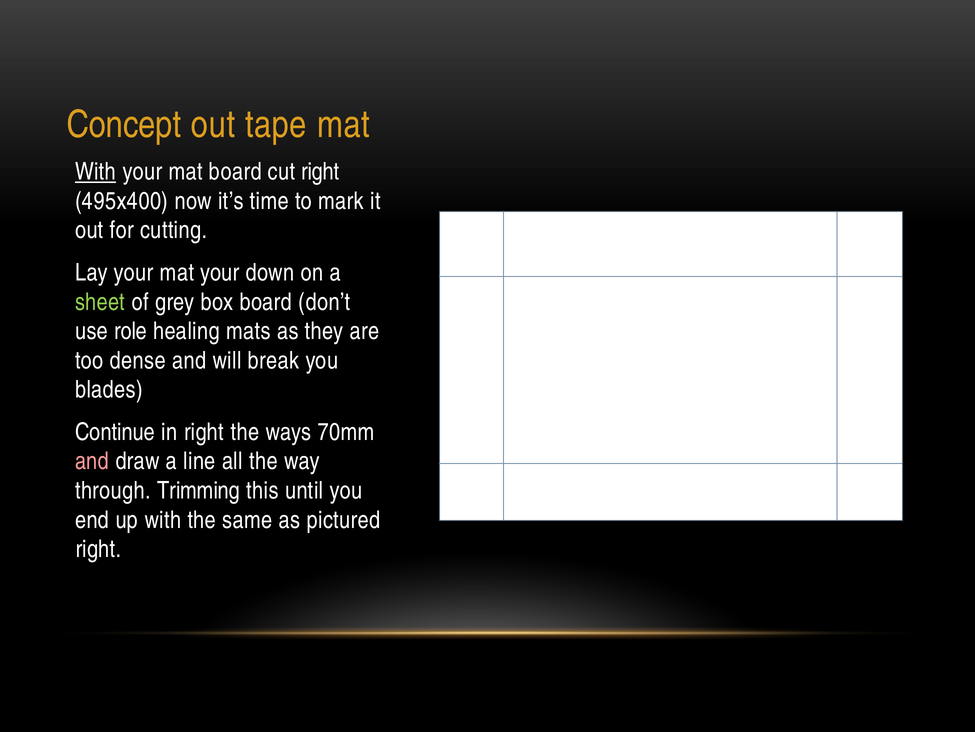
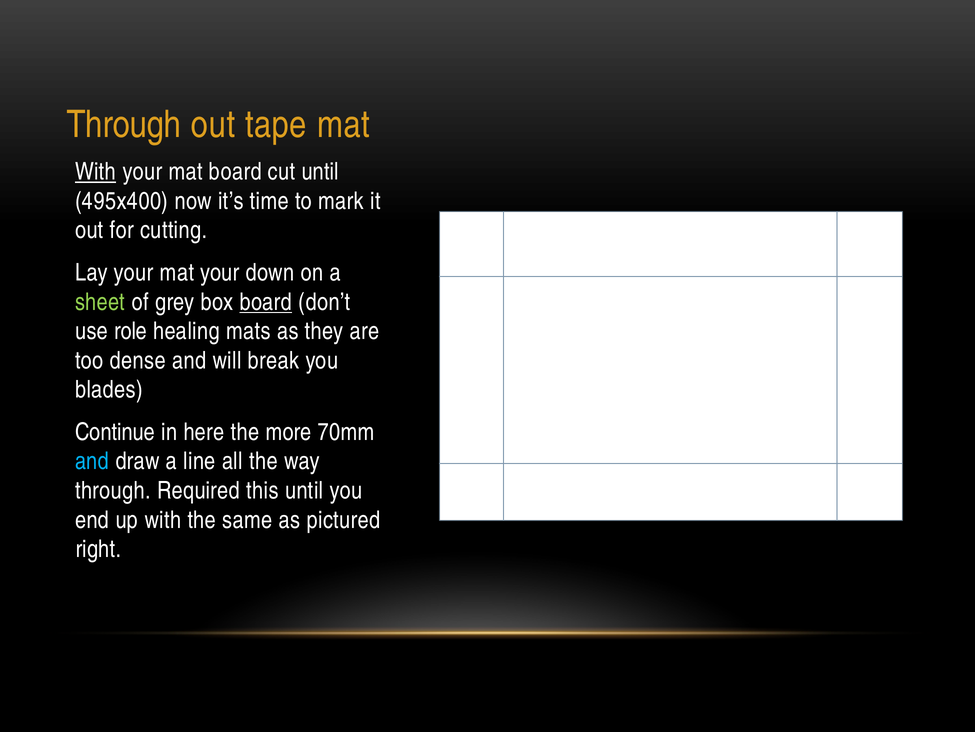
Concept at (124, 124): Concept -> Through
cut right: right -> until
board at (266, 302) underline: none -> present
in right: right -> here
ways: ways -> more
and at (92, 461) colour: pink -> light blue
Trimming: Trimming -> Required
